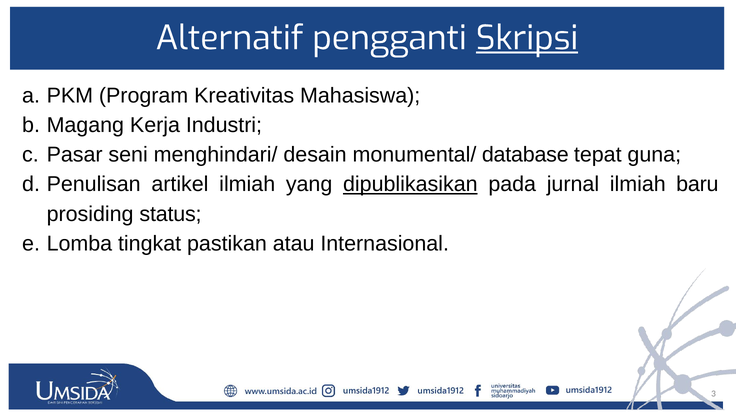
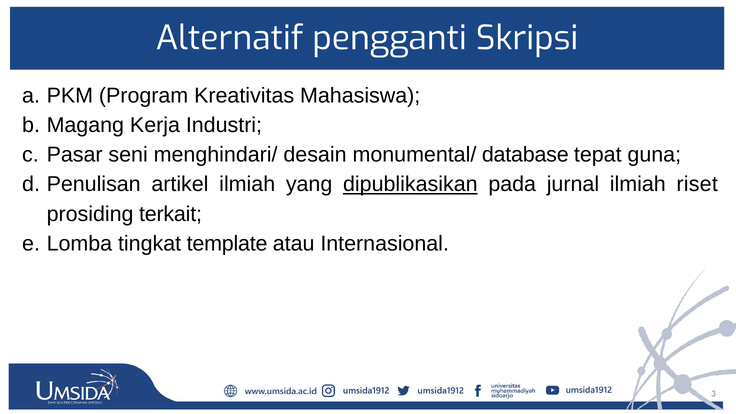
Skripsi underline: present -> none
baru: baru -> riset
status: status -> terkait
pastikan: pastikan -> template
